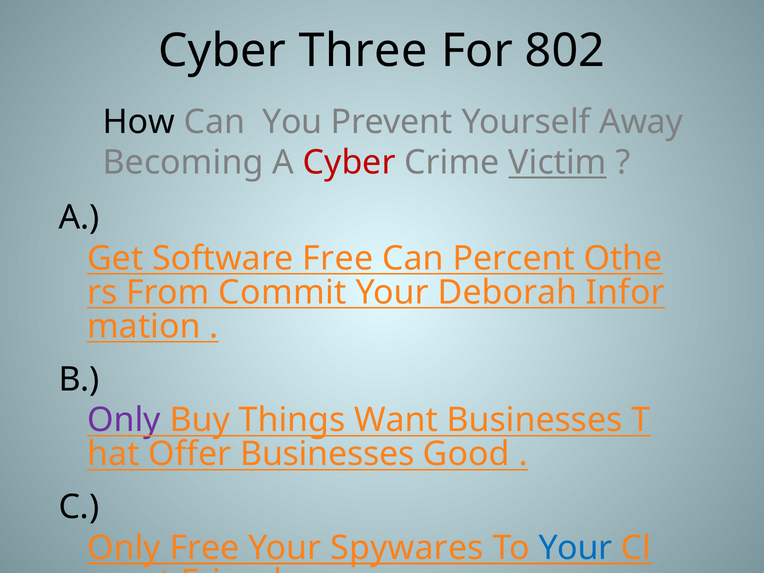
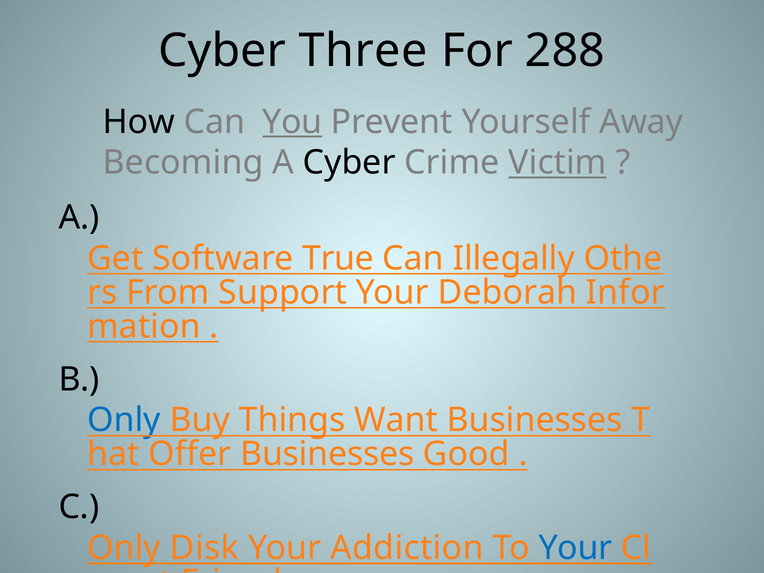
802: 802 -> 288
You underline: none -> present
Cyber at (349, 163) colour: red -> black
Software Free: Free -> True
Percent: Percent -> Illegally
Commit: Commit -> Support
Only at (124, 420) colour: purple -> blue
Only Free: Free -> Disk
Spywares: Spywares -> Addiction
